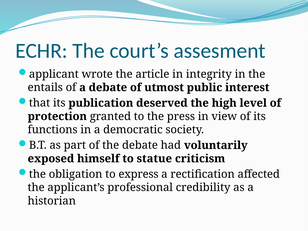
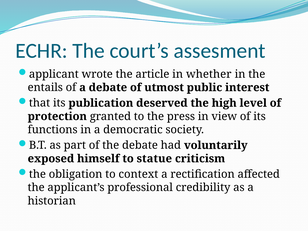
integrity: integrity -> whether
express: express -> context
